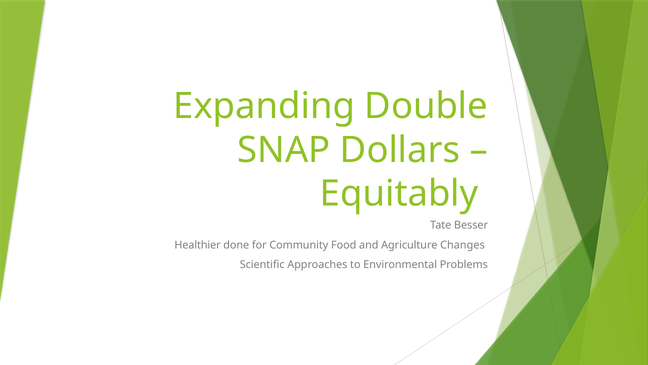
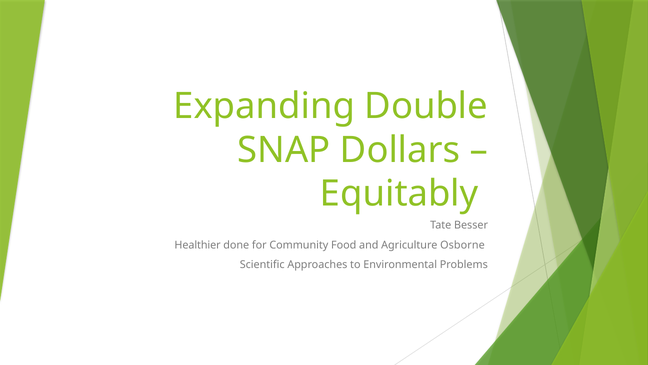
Changes: Changes -> Osborne
